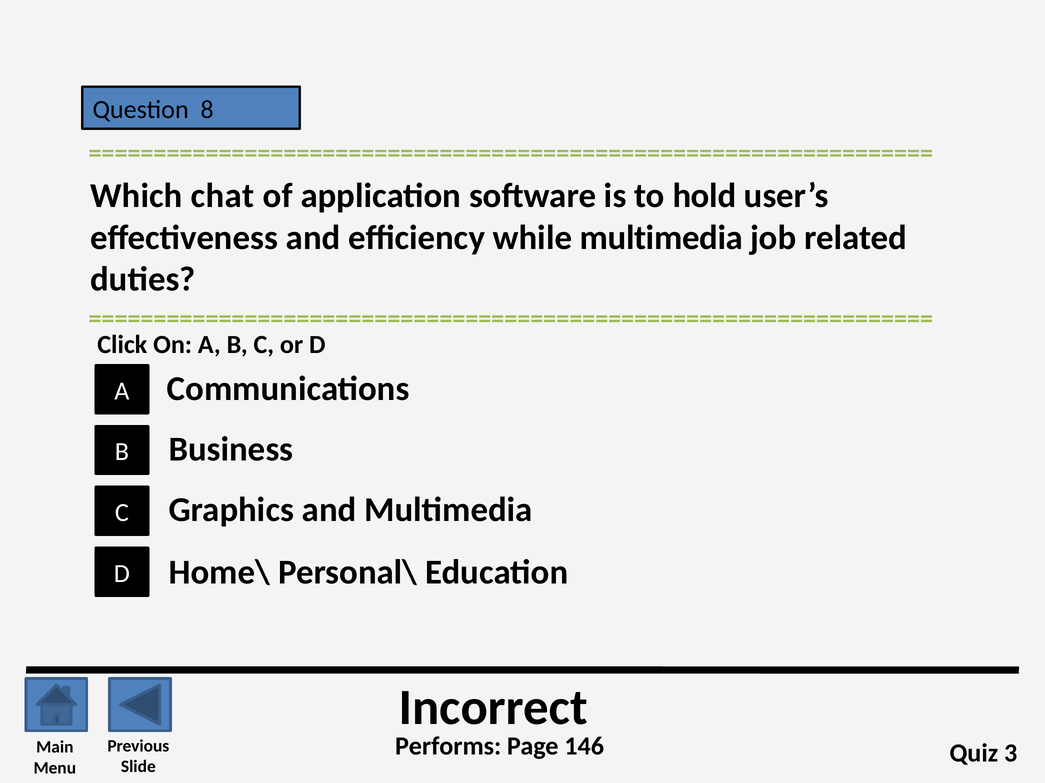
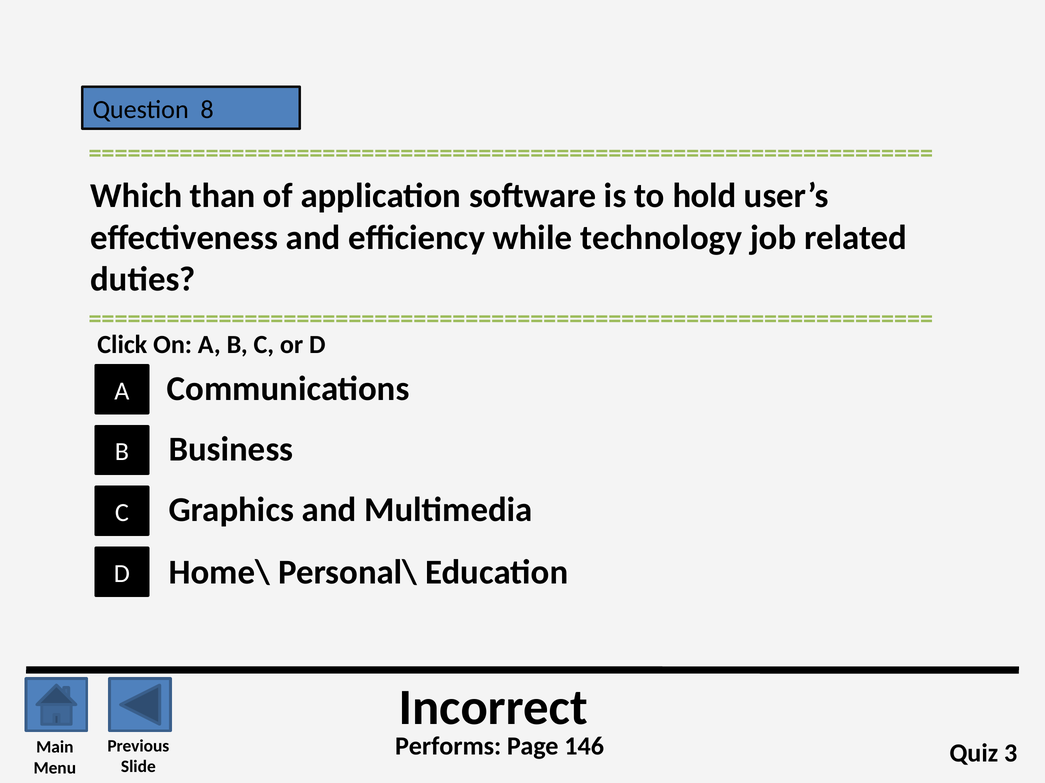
chat: chat -> than
while multimedia: multimedia -> technology
